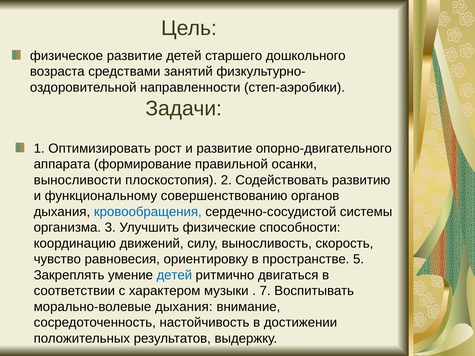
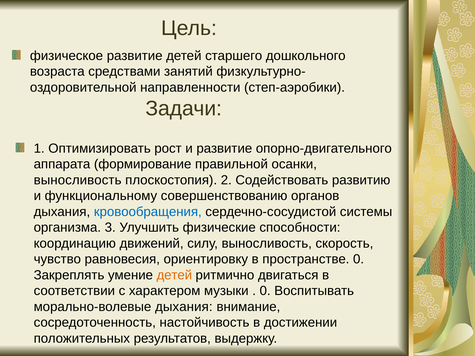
выносливости at (78, 180): выносливости -> выносливость
пространстве 5: 5 -> 0
детей at (174, 275) colour: blue -> orange
7 at (265, 291): 7 -> 0
